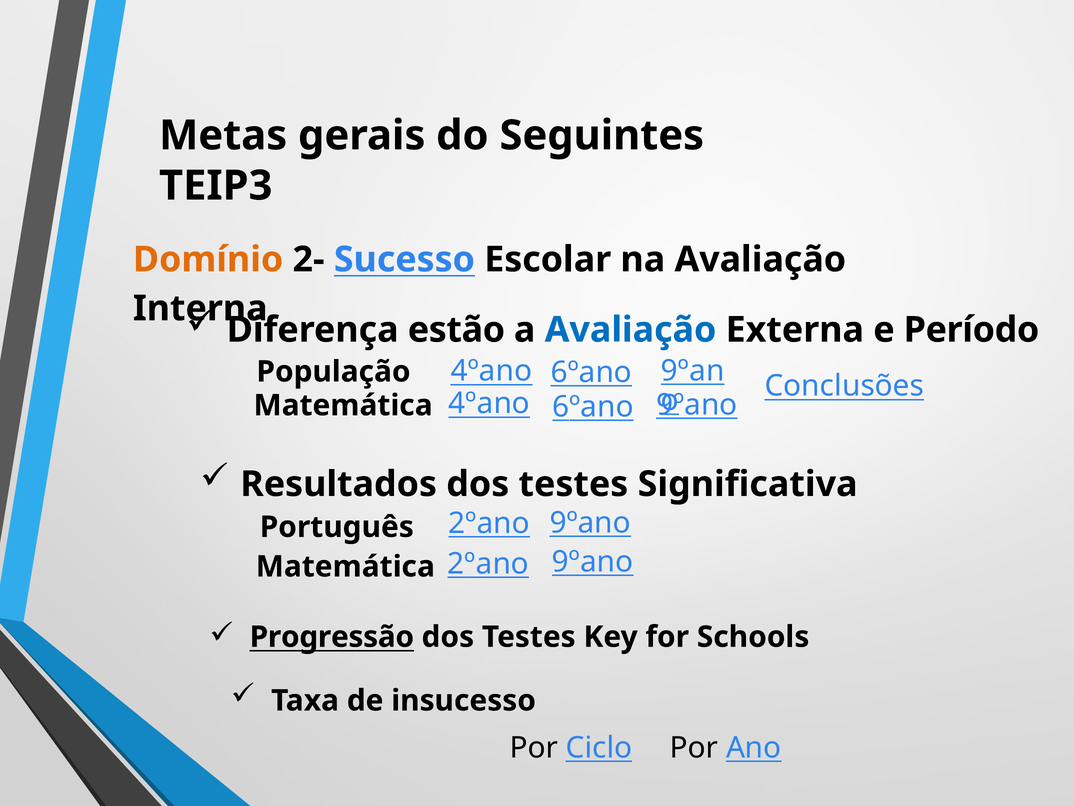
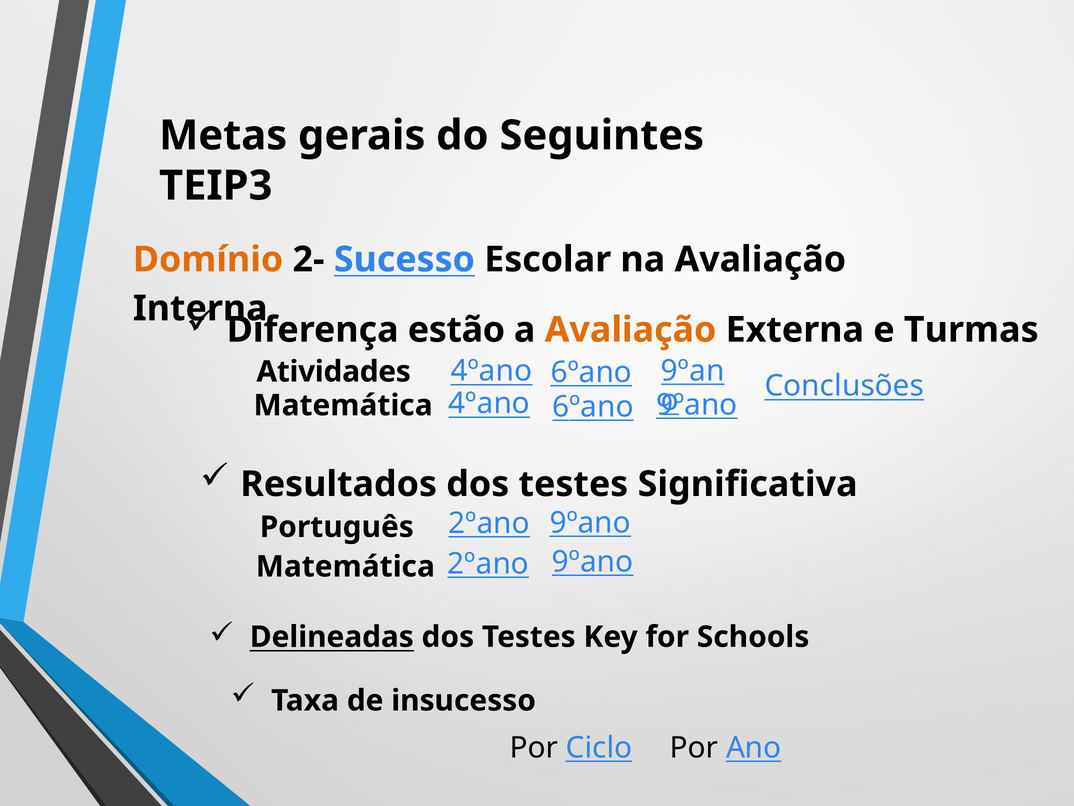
Avaliação at (631, 330) colour: blue -> orange
Período: Período -> Turmas
População: População -> Atividades
Progressão: Progressão -> Delineadas
